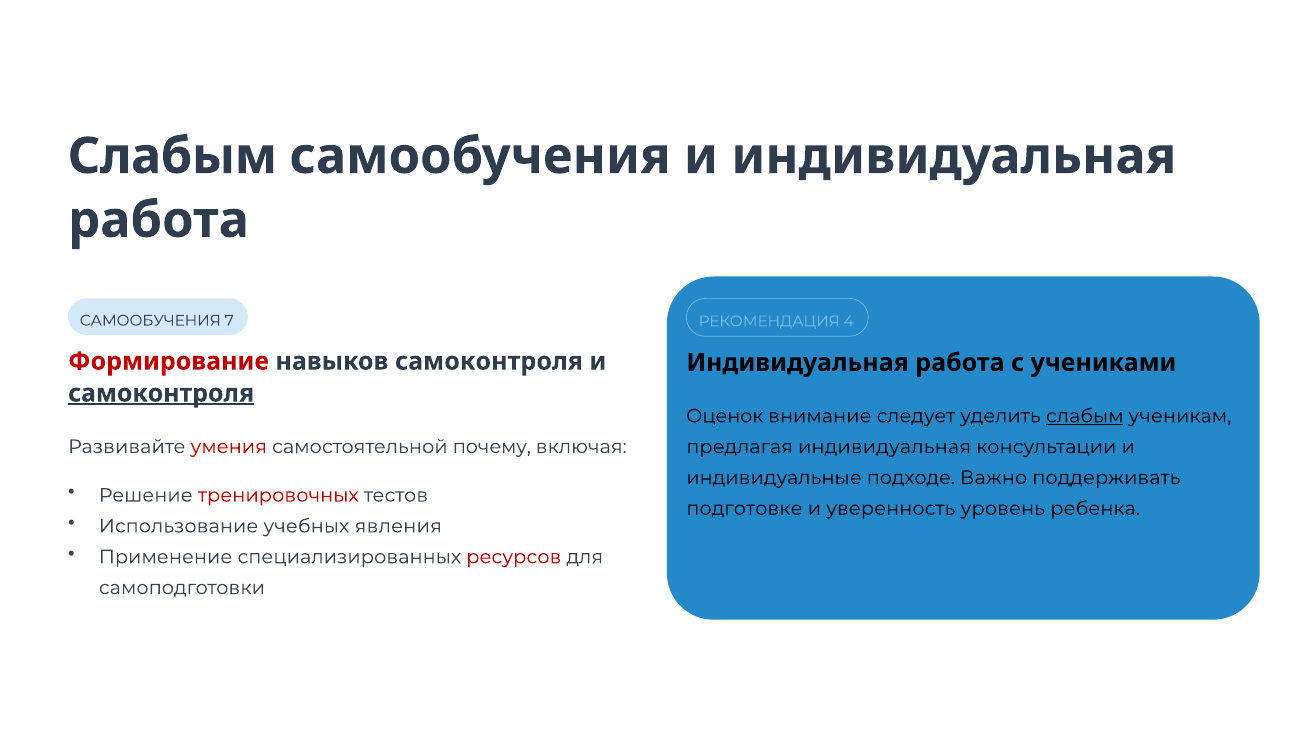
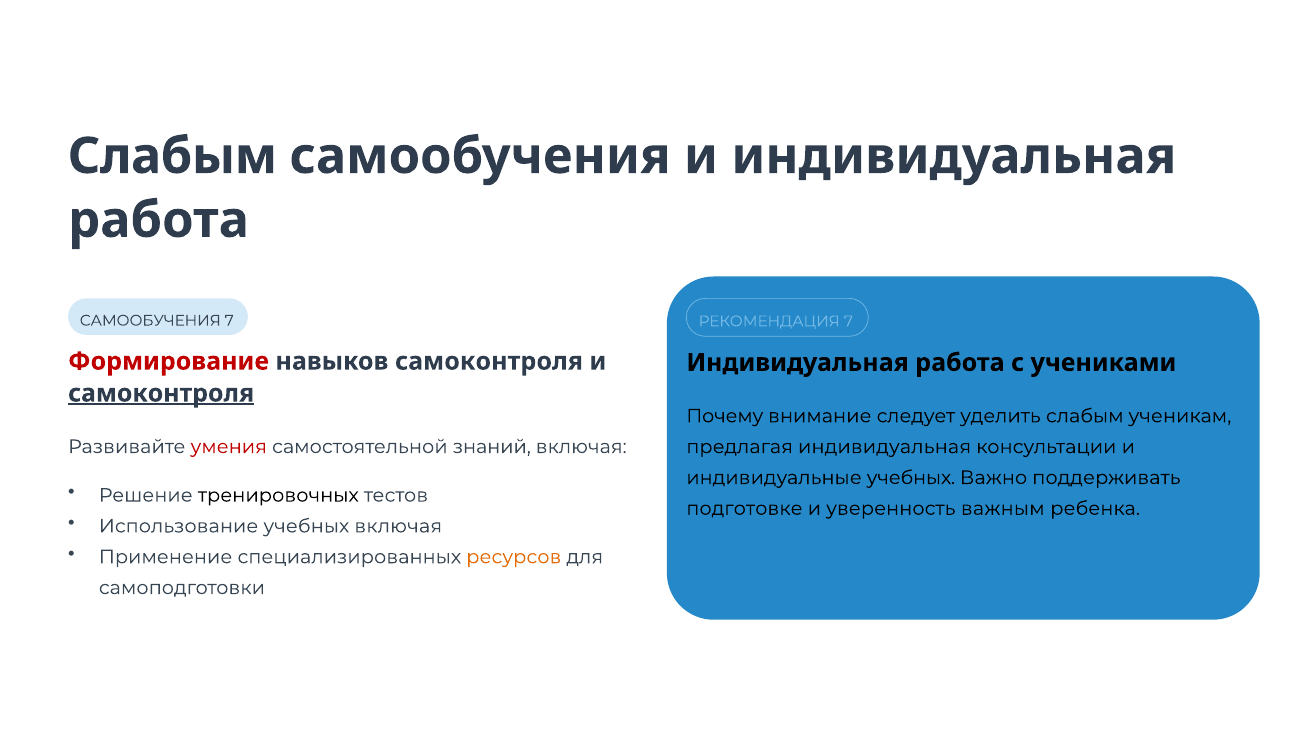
РЕКОМЕНДАЦИЯ 4: 4 -> 7
Оценок: Оценок -> Почему
слабым at (1085, 416) underline: present -> none
почему: почему -> знаний
индивидуальные подходе: подходе -> учебных
тренировочных colour: red -> black
уровень: уровень -> важным
учебных явления: явления -> включая
ресурсов colour: red -> orange
